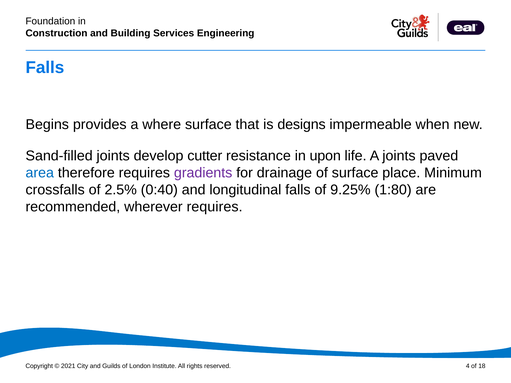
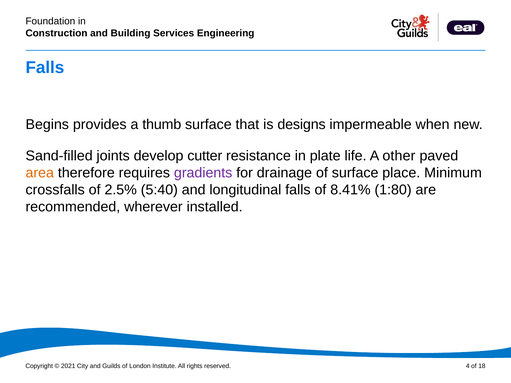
where: where -> thumb
upon: upon -> plate
A joints: joints -> other
area colour: blue -> orange
0:40: 0:40 -> 5:40
9.25%: 9.25% -> 8.41%
wherever requires: requires -> installed
